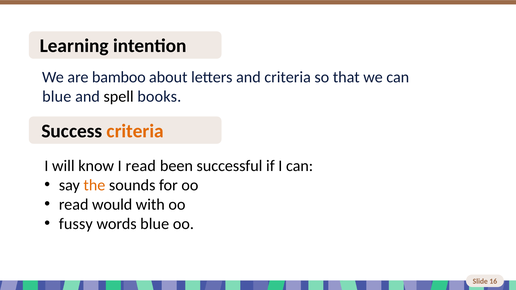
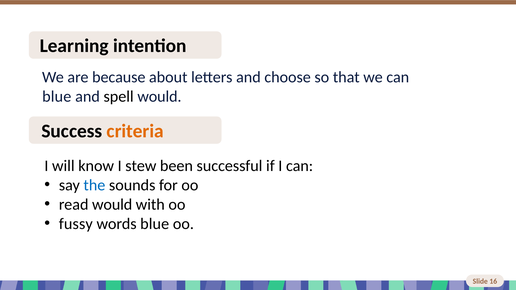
bamboo: bamboo -> because
and criteria: criteria -> choose
books at (159, 97): books -> would
I read: read -> stew
the colour: orange -> blue
